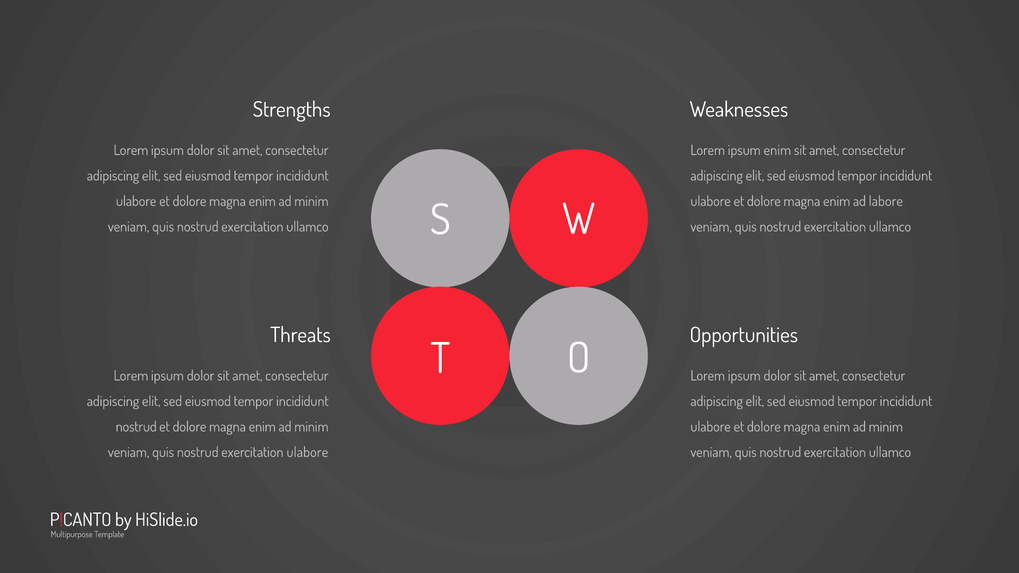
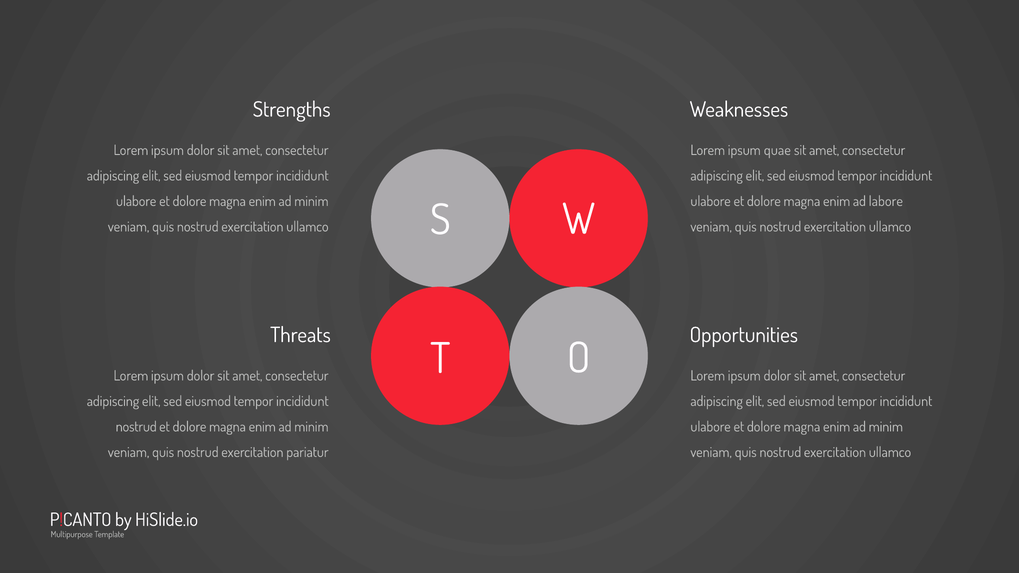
ipsum enim: enim -> quae
exercitation ulabore: ulabore -> pariatur
